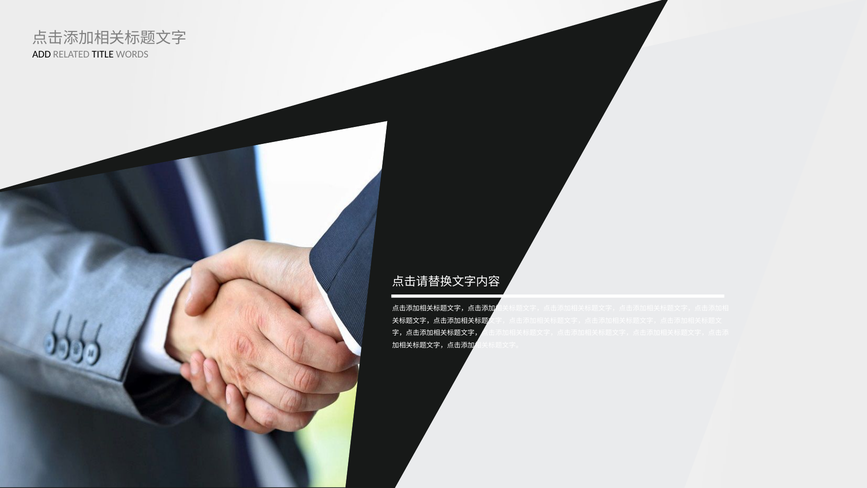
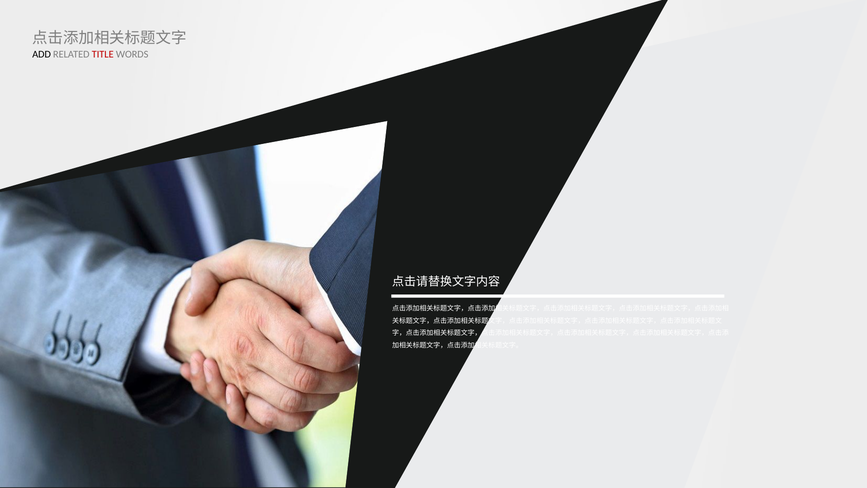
TITLE colour: black -> red
